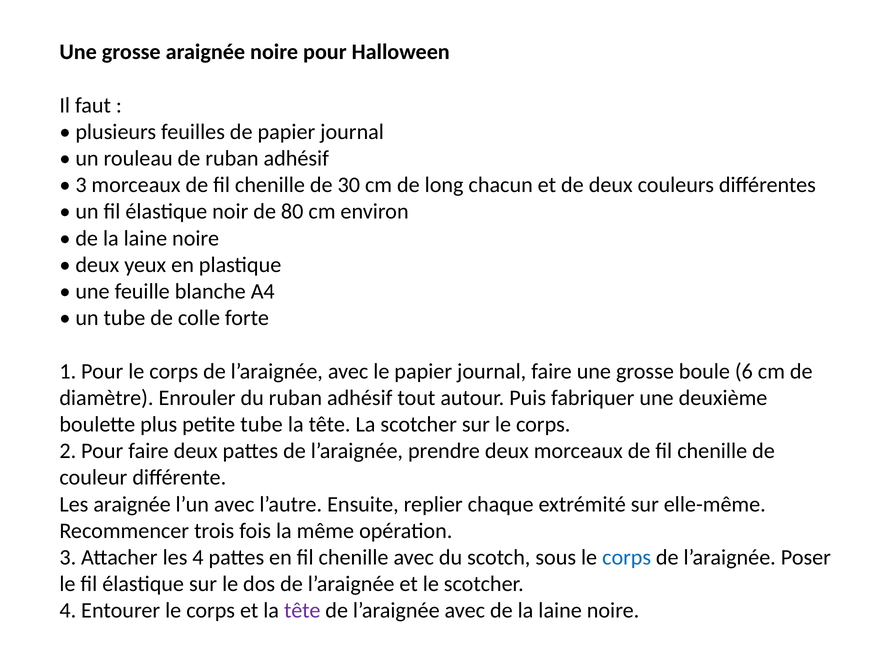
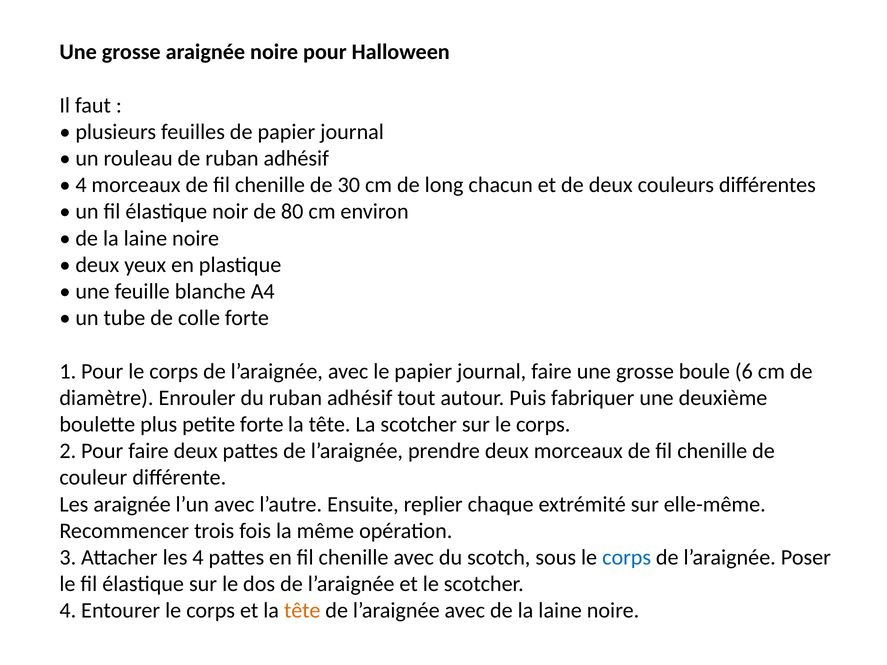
3 at (81, 185): 3 -> 4
petite tube: tube -> forte
tête at (302, 611) colour: purple -> orange
